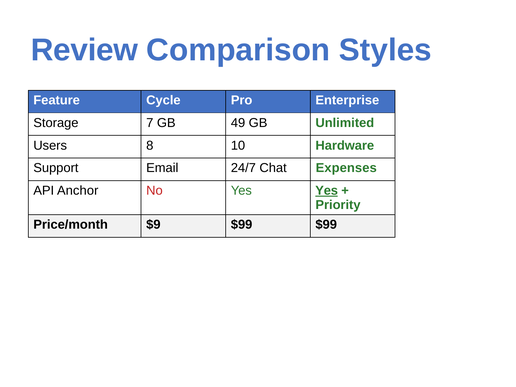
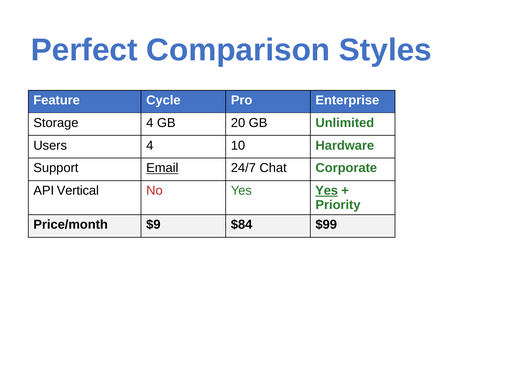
Review: Review -> Perfect
Storage 7: 7 -> 4
49: 49 -> 20
Users 8: 8 -> 4
Email underline: none -> present
Expenses: Expenses -> Corporate
Anchor: Anchor -> Vertical
$9 $99: $99 -> $84
